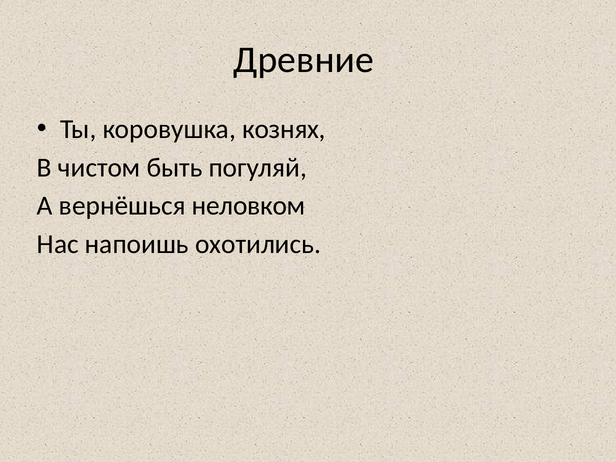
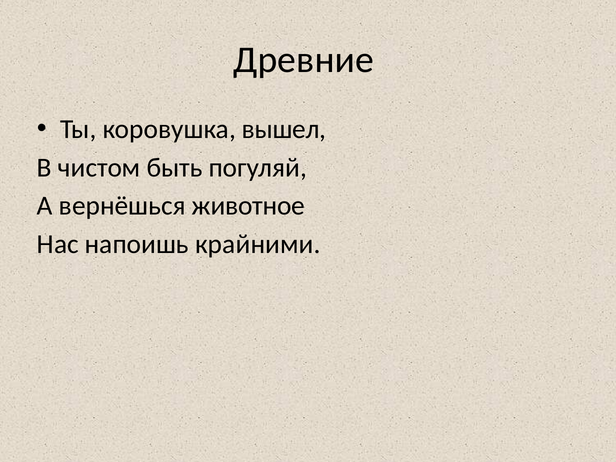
кознях: кознях -> вышел
неловком: неловком -> животное
охотились: охотились -> крайними
